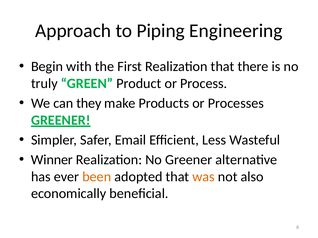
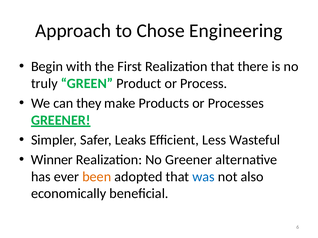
Piping: Piping -> Chose
Email: Email -> Leaks
was colour: orange -> blue
